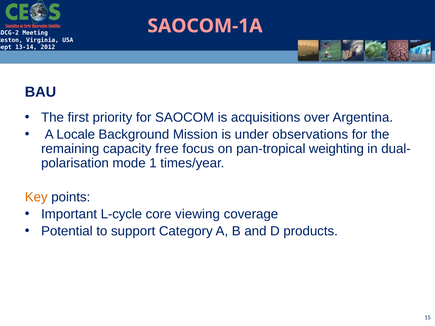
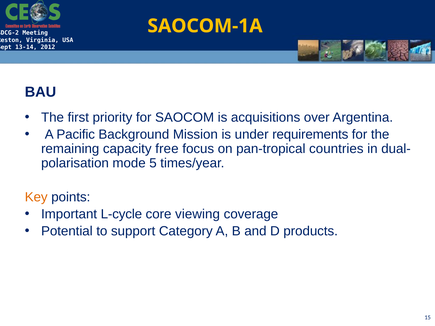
SAOCOM-1A colour: pink -> yellow
Locale: Locale -> Pacific
observations: observations -> requirements
weighting: weighting -> countries
1: 1 -> 5
